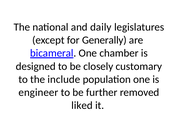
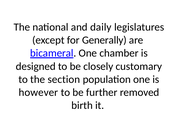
include: include -> section
engineer: engineer -> however
liked: liked -> birth
